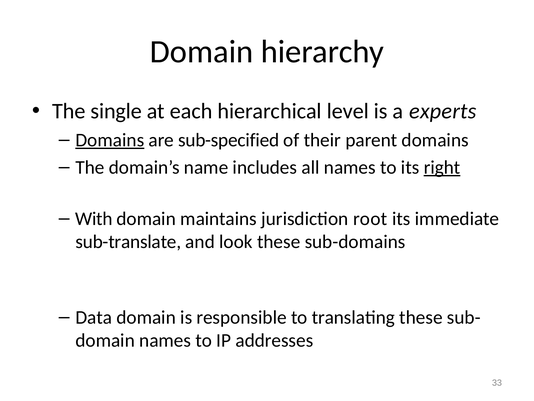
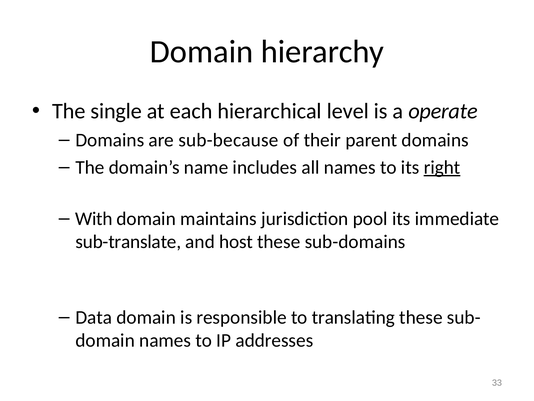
experts: experts -> operate
Domains at (110, 140) underline: present -> none
sub-specified: sub-specified -> sub-because
root: root -> pool
look: look -> host
